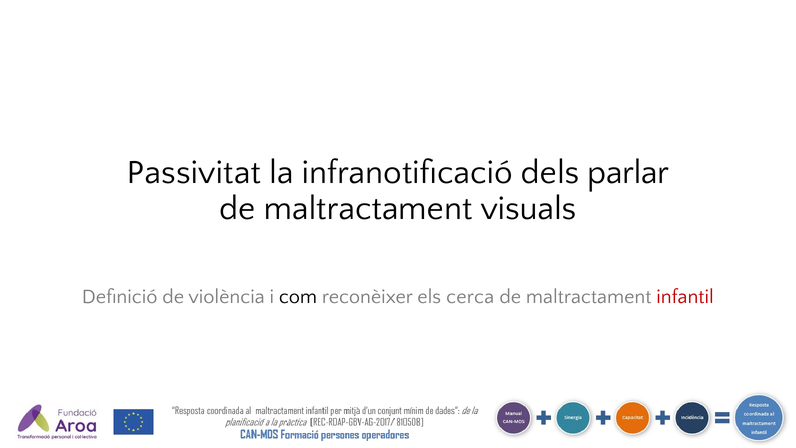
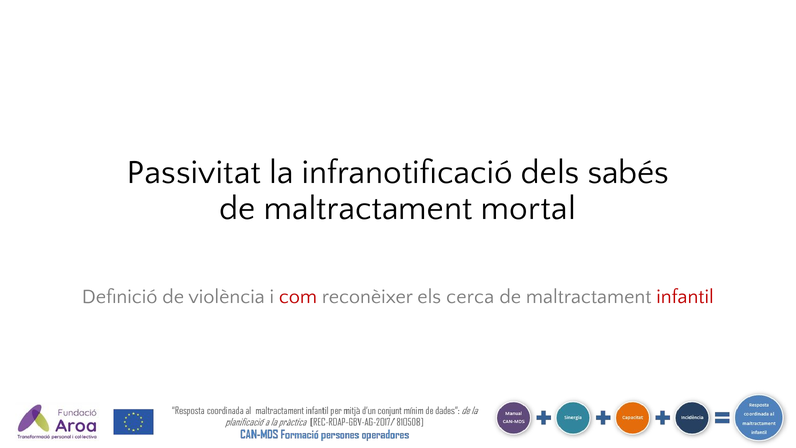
parlar: parlar -> sabés
visuals: visuals -> mortal
com colour: black -> red
